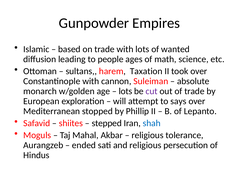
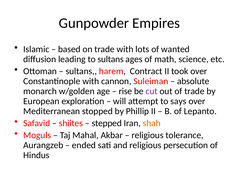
to people: people -> sultans
Taxation: Taxation -> Contract
lots at (125, 91): lots -> rise
shah colour: blue -> orange
